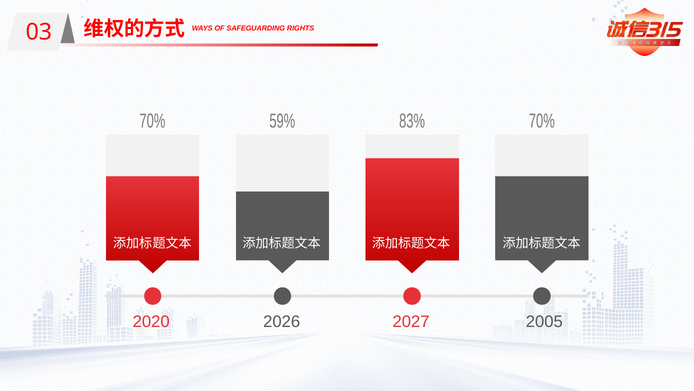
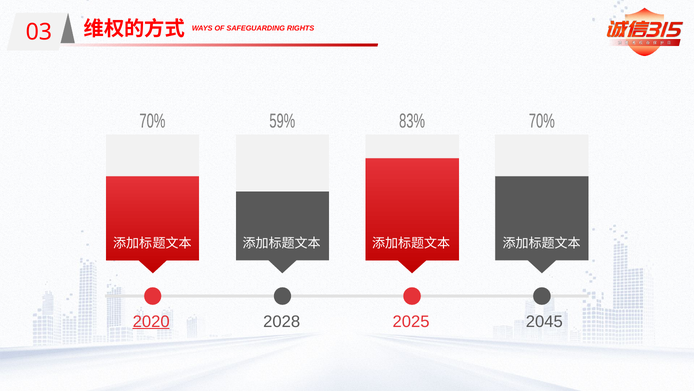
2020 underline: none -> present
2026: 2026 -> 2028
2027: 2027 -> 2025
2005: 2005 -> 2045
